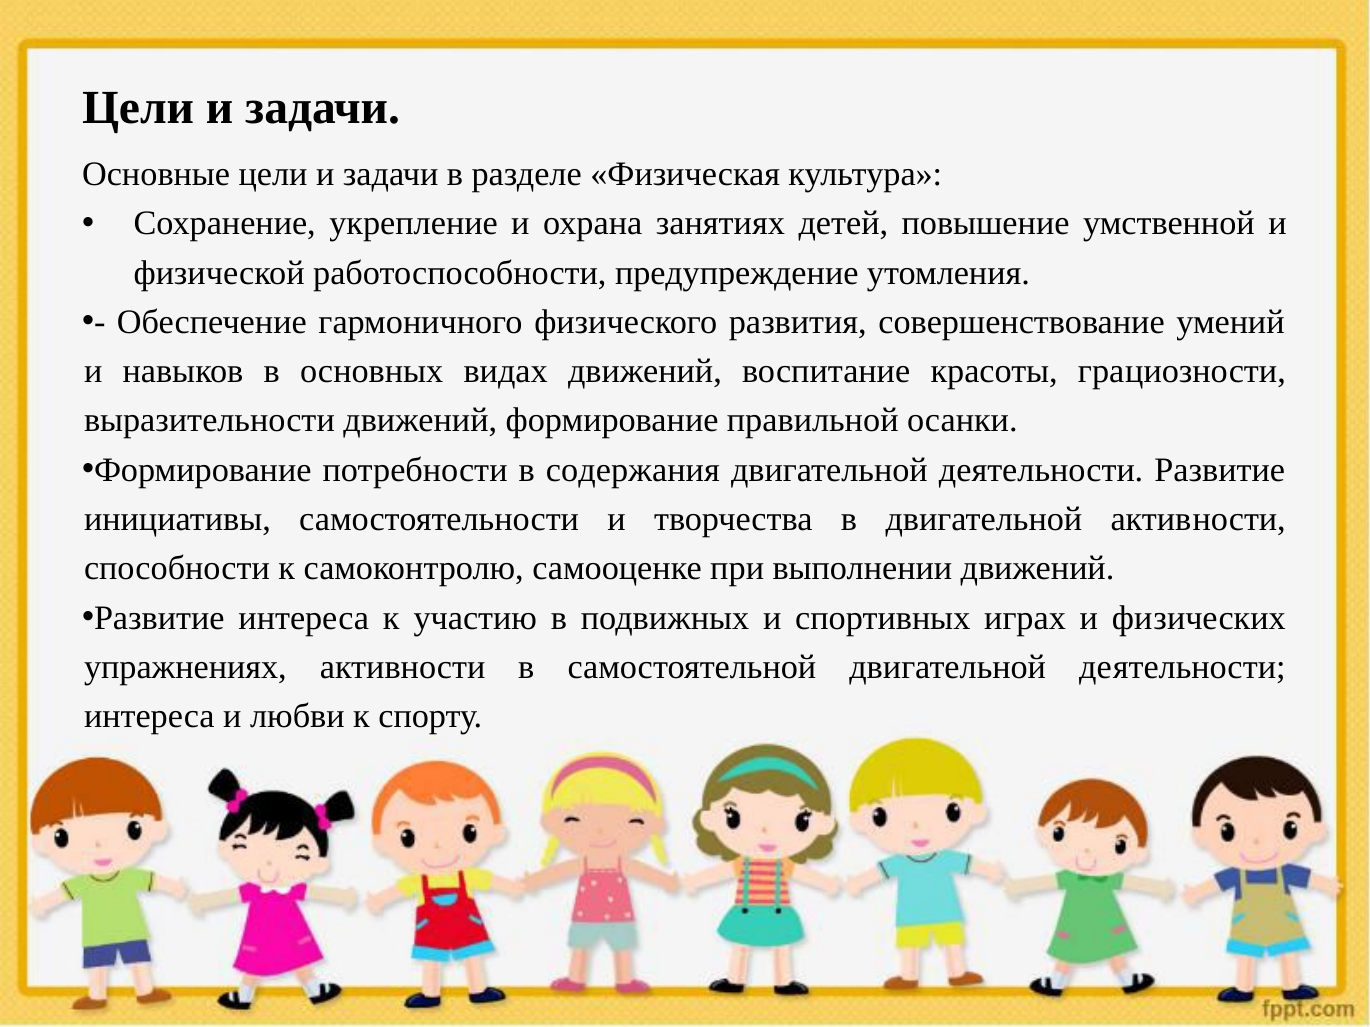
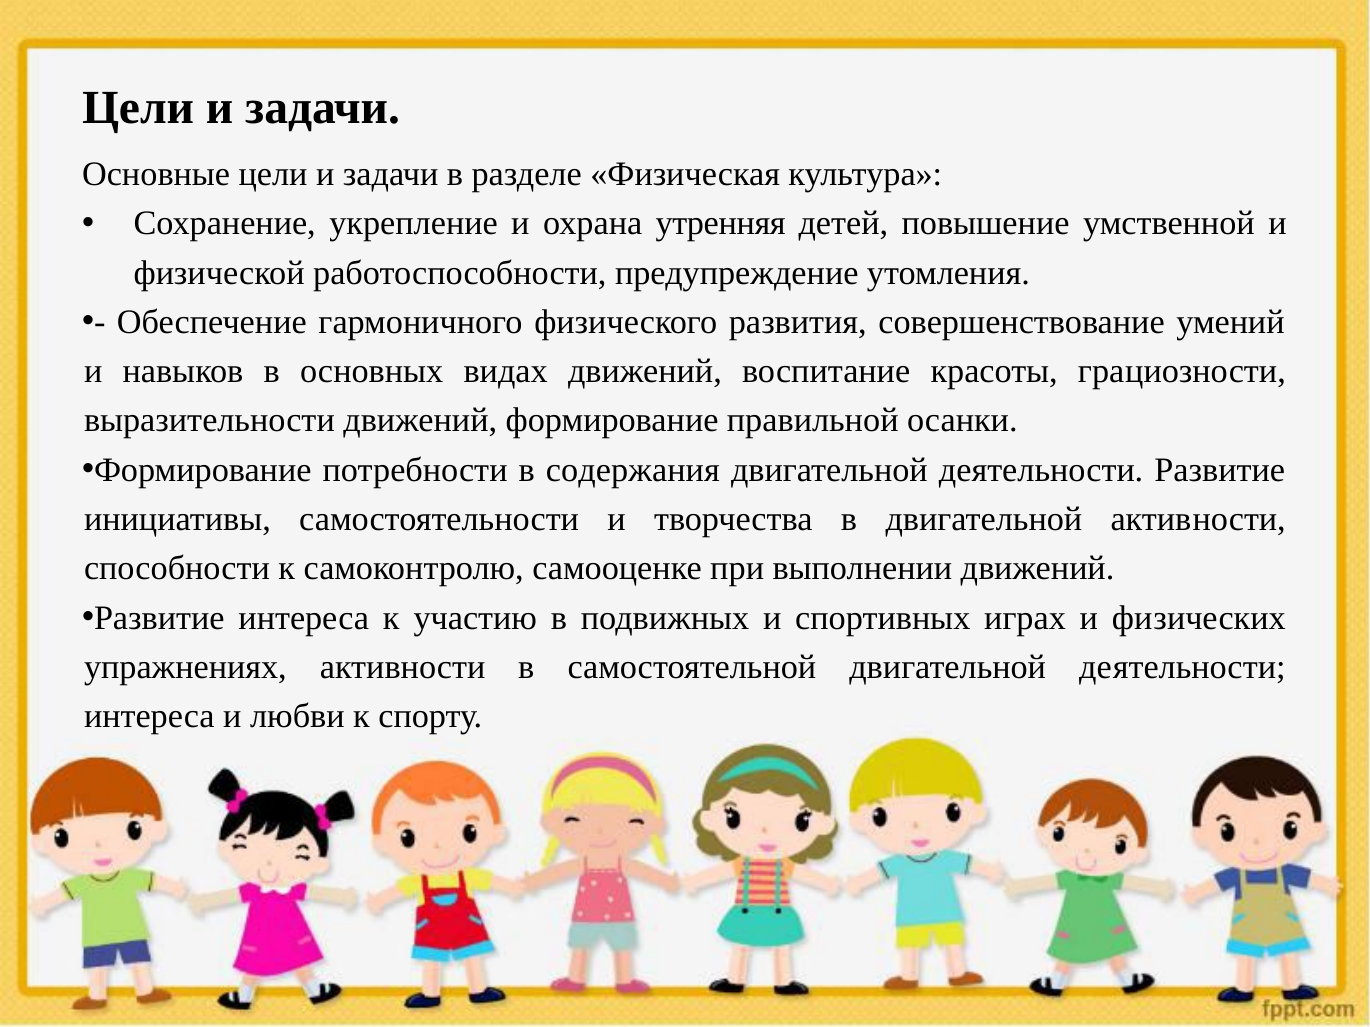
занятиях: занятиях -> утренняя
